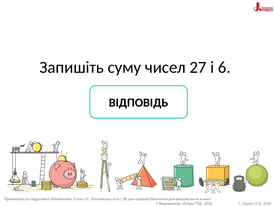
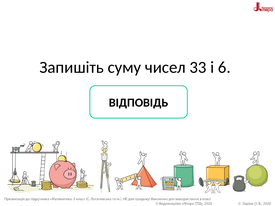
27: 27 -> 33
